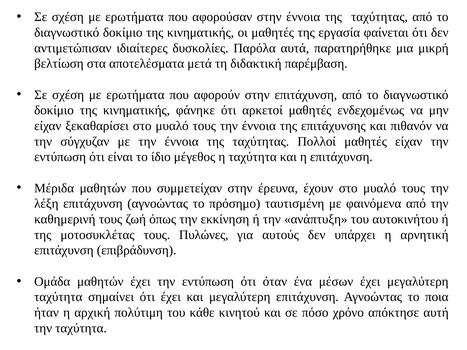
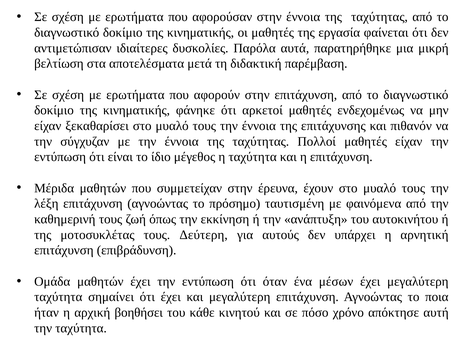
Πυλώνες: Πυλώνες -> Δεύτερη
πολύτιμη: πολύτιμη -> βοηθήσει
